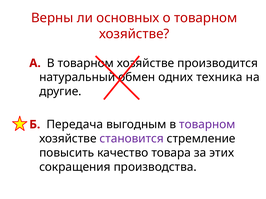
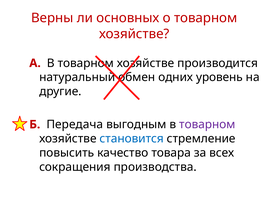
техника: техника -> уровень
становится colour: purple -> blue
этих: этих -> всех
